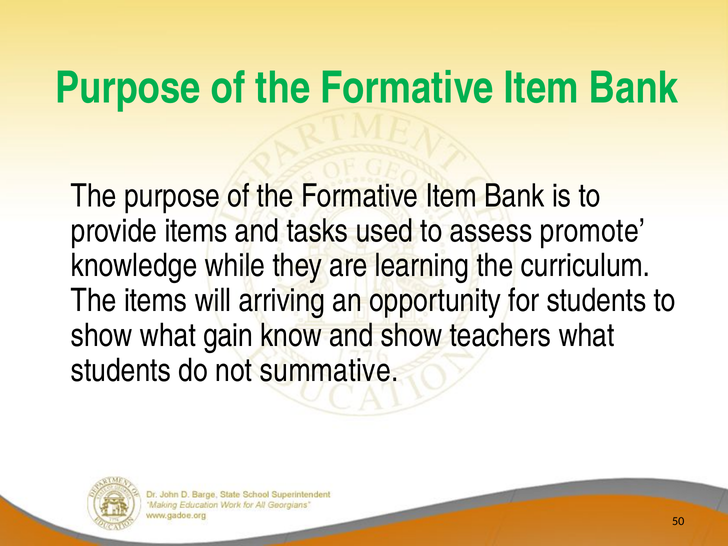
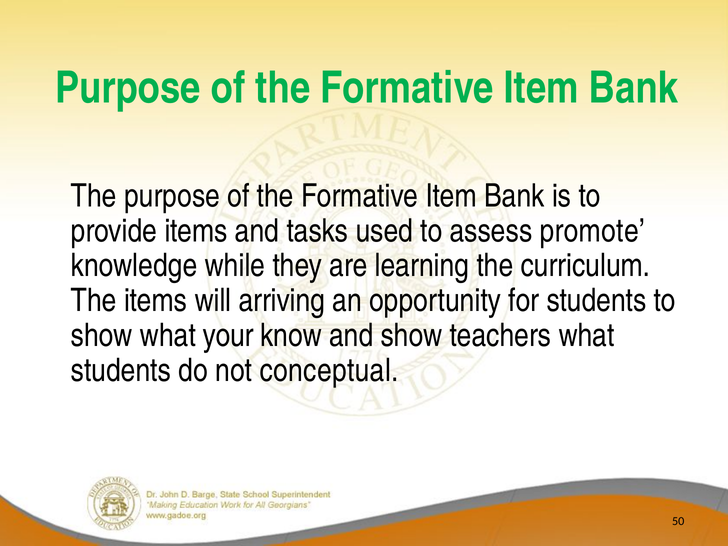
gain: gain -> your
summative: summative -> conceptual
